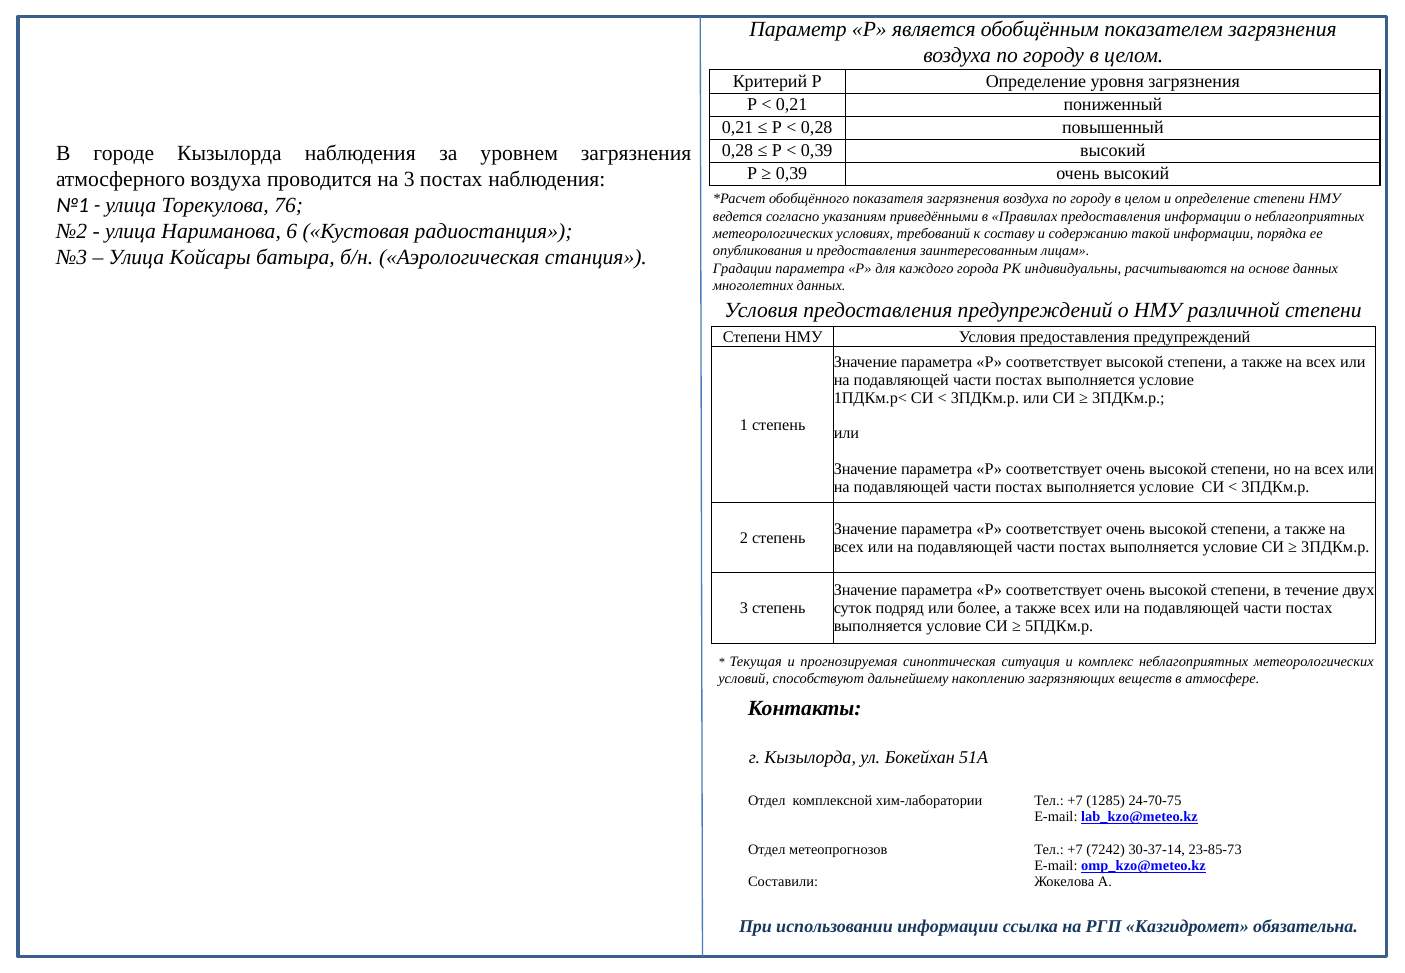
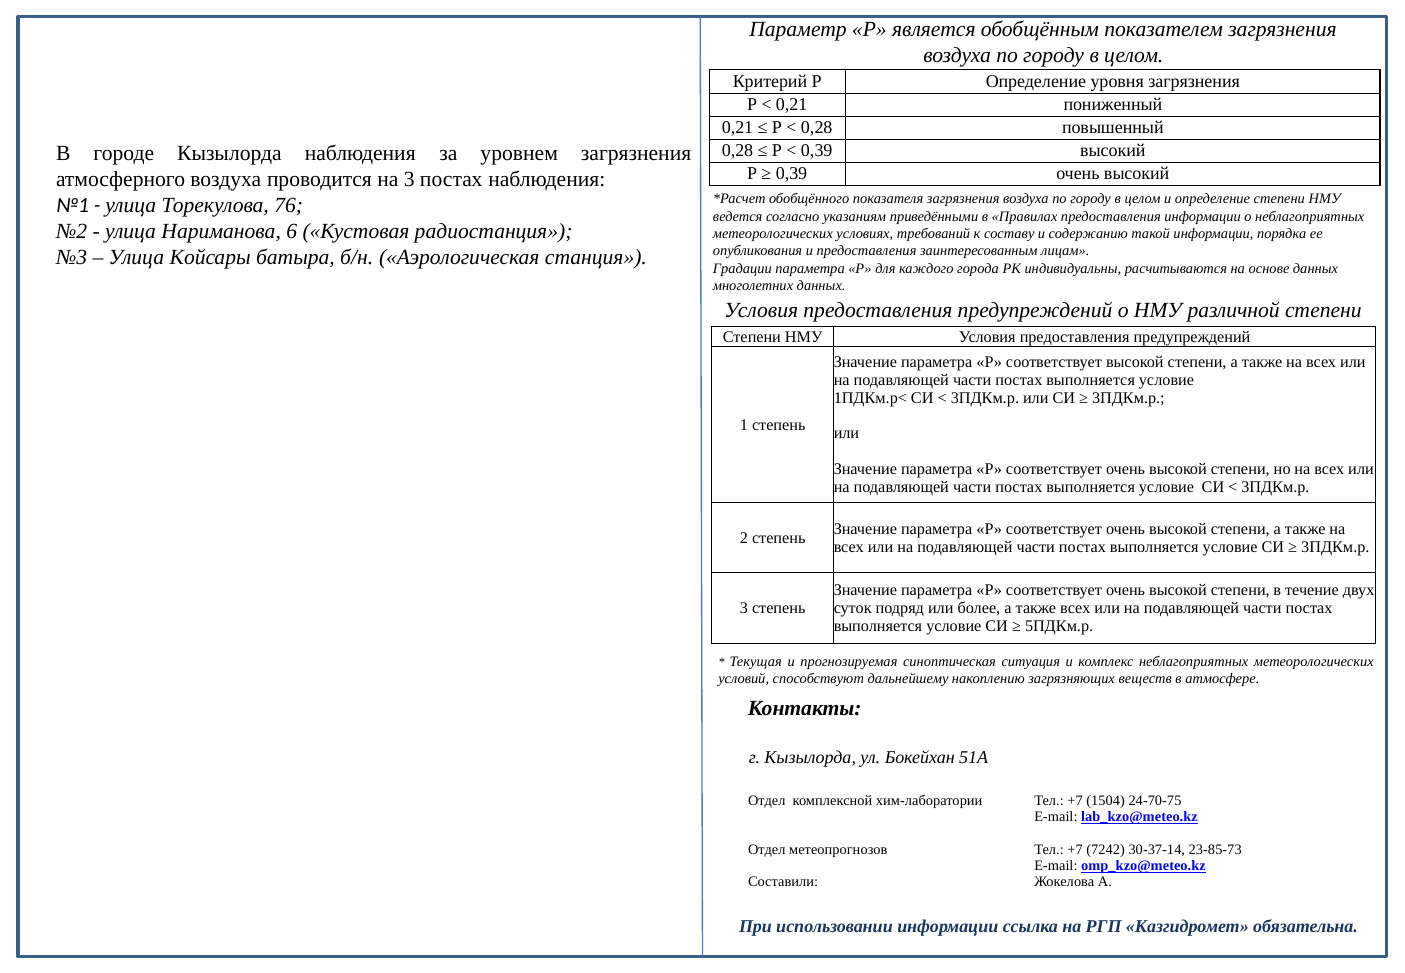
1285: 1285 -> 1504
